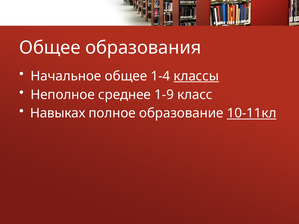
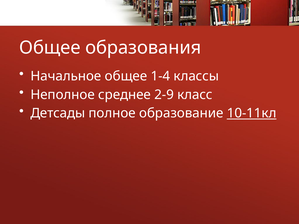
классы underline: present -> none
1-9: 1-9 -> 2-9
Навыках: Навыках -> Детсады
